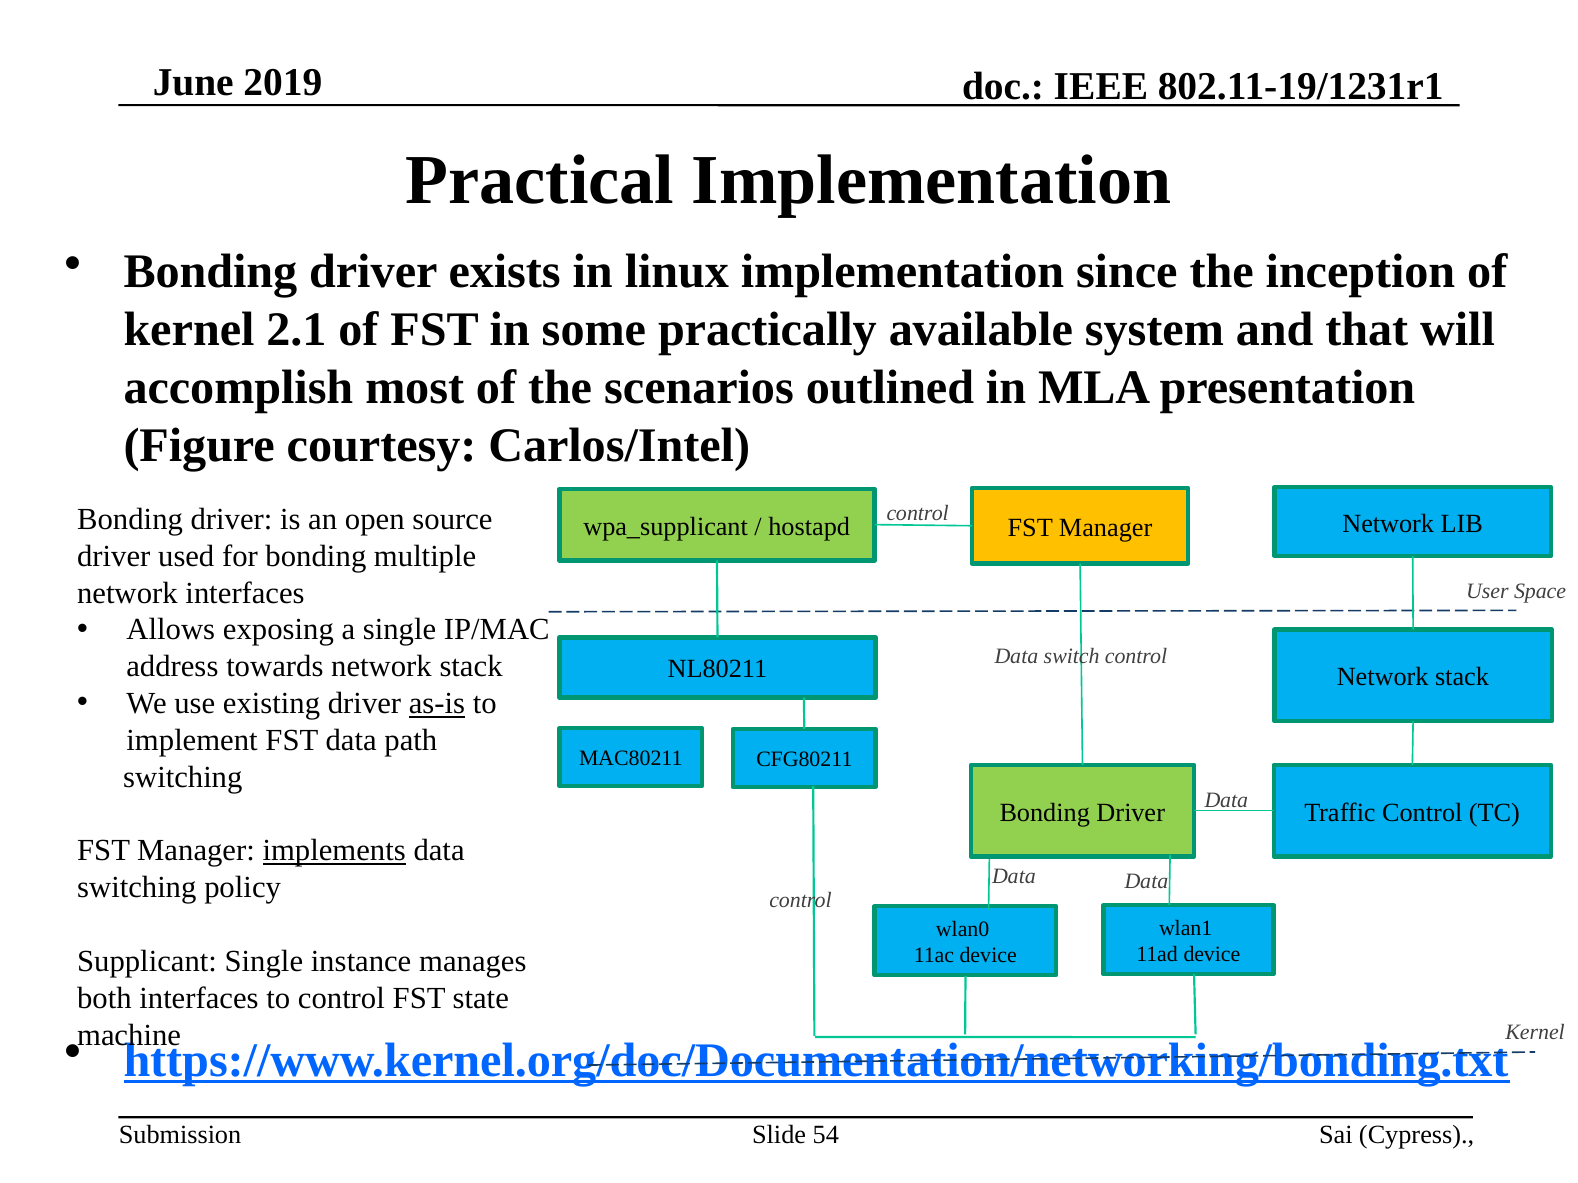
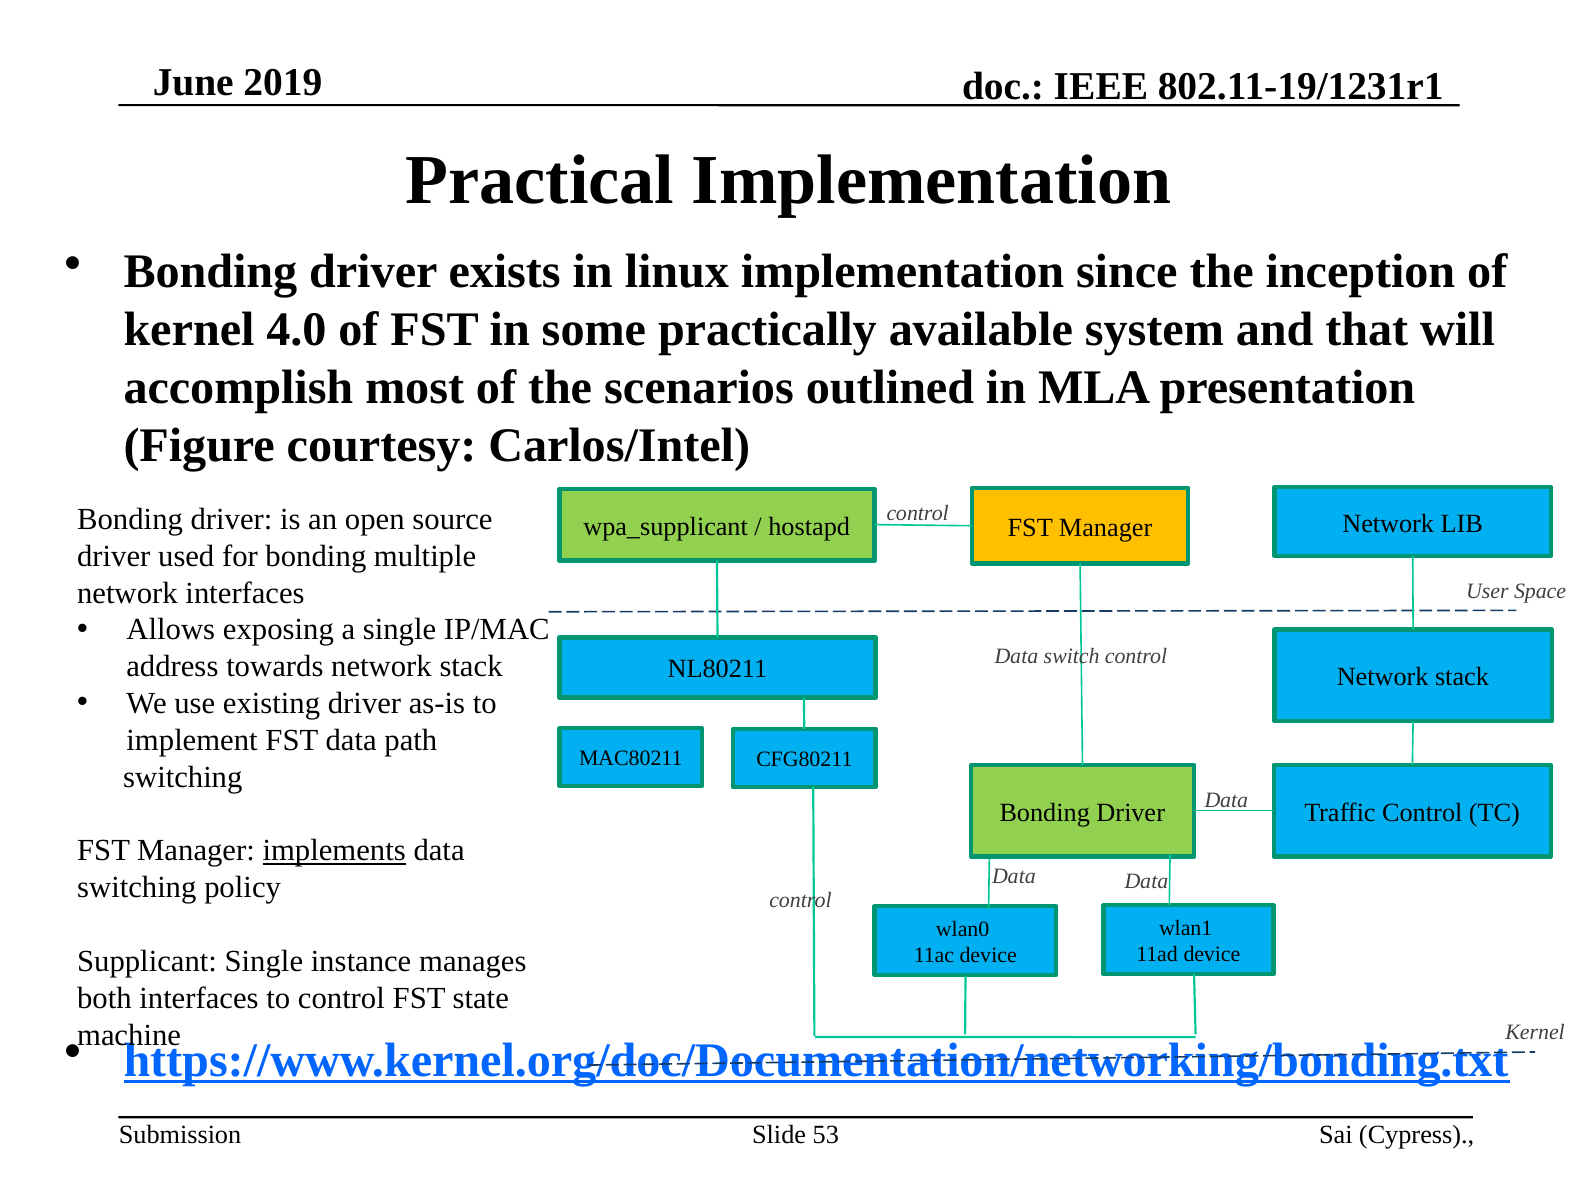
2.1: 2.1 -> 4.0
as-is underline: present -> none
54: 54 -> 53
